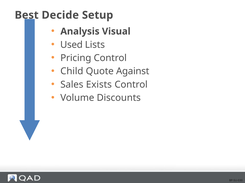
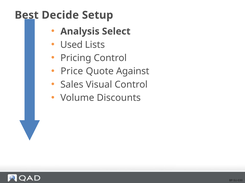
Visual: Visual -> Select
Child: Child -> Price
Exists: Exists -> Visual
